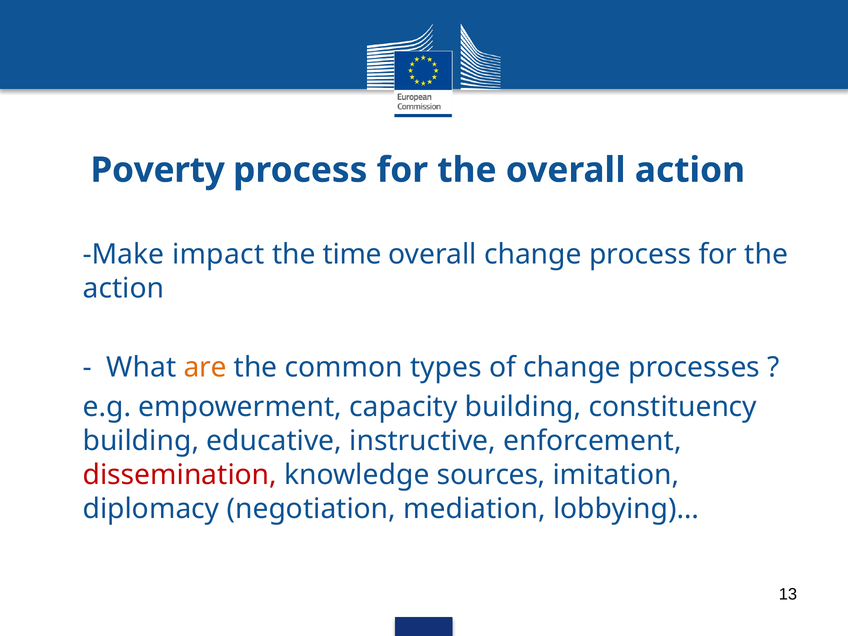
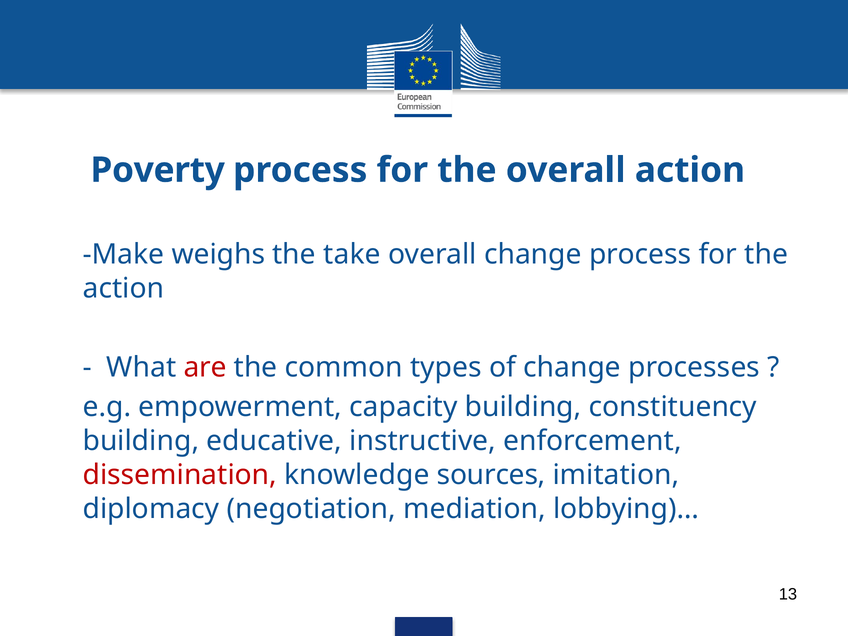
impact: impact -> weighs
time: time -> take
are colour: orange -> red
